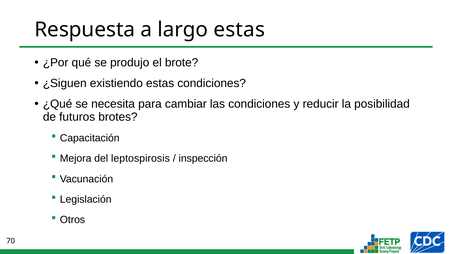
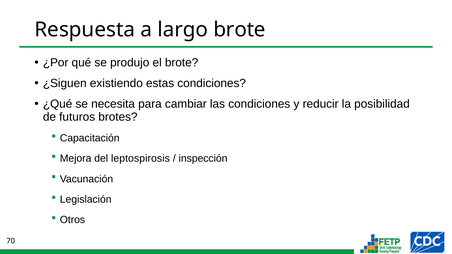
largo estas: estas -> brote
